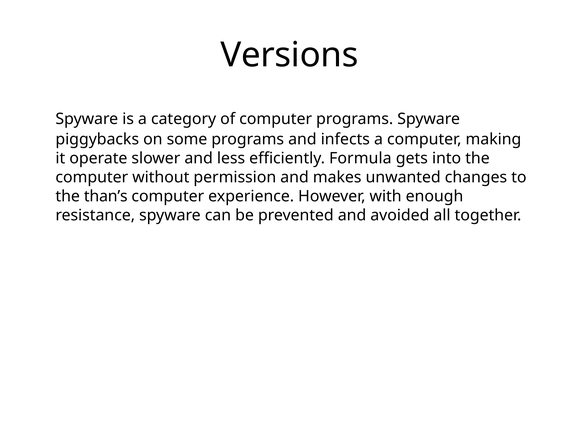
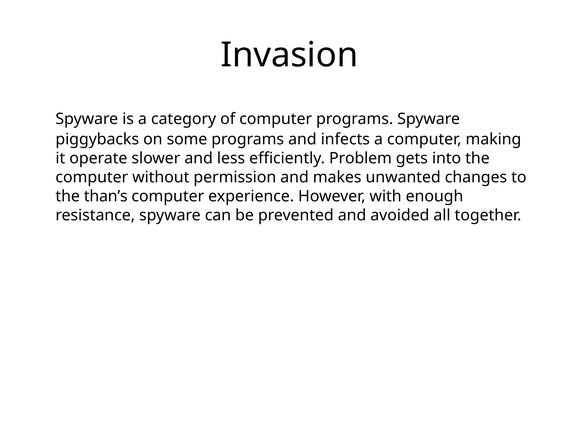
Versions: Versions -> Invasion
Formula: Formula -> Problem
